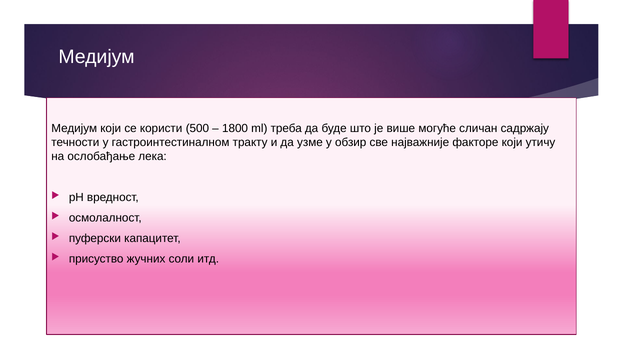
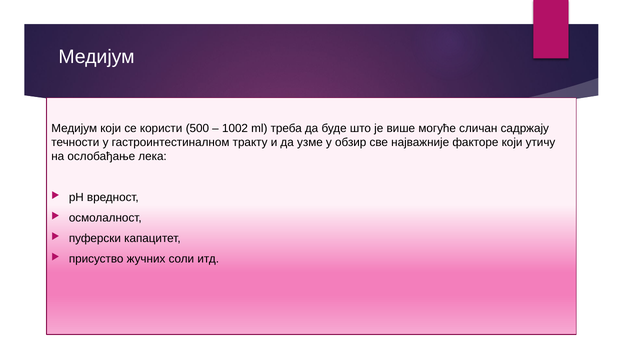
1800: 1800 -> 1002
